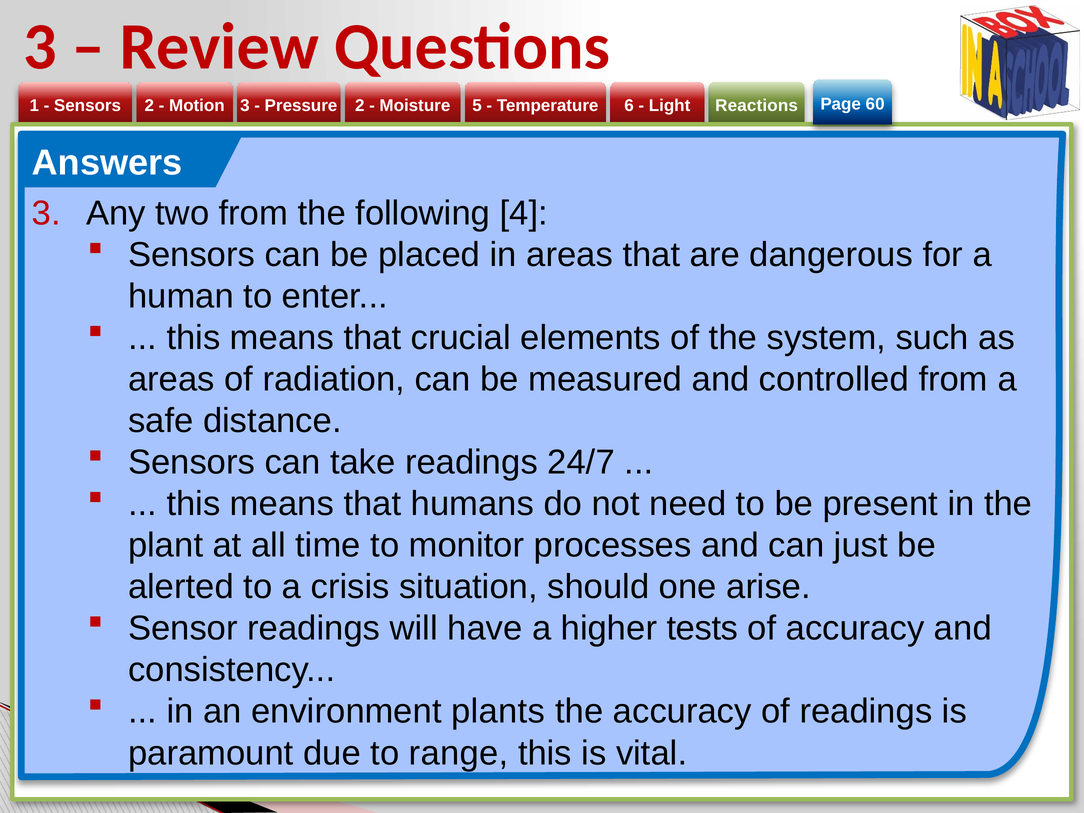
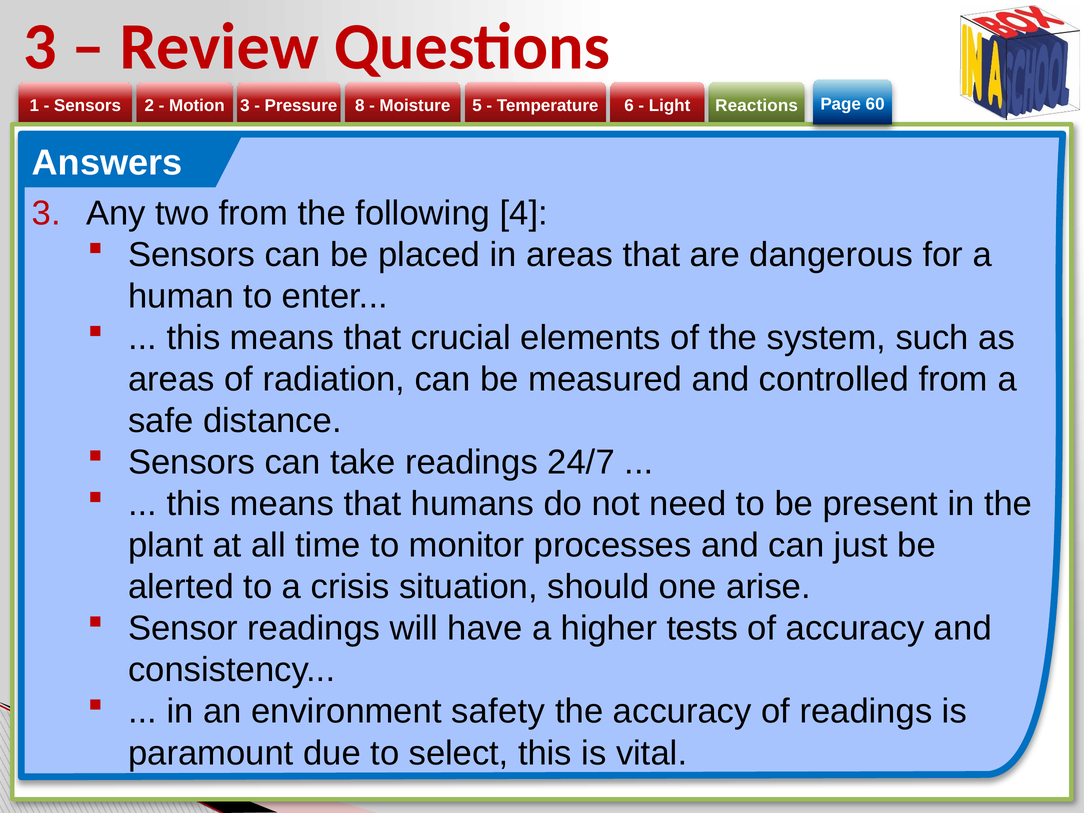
2 at (360, 105): 2 -> 8
plants: plants -> safety
range: range -> select
